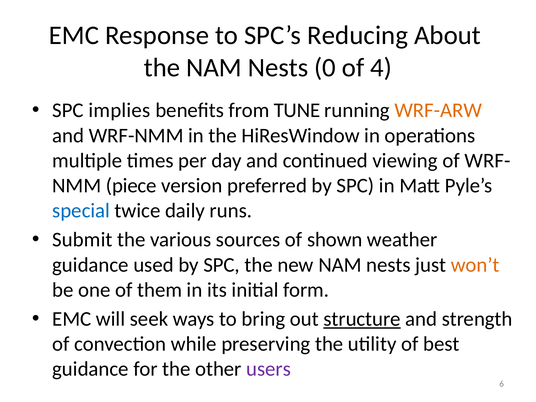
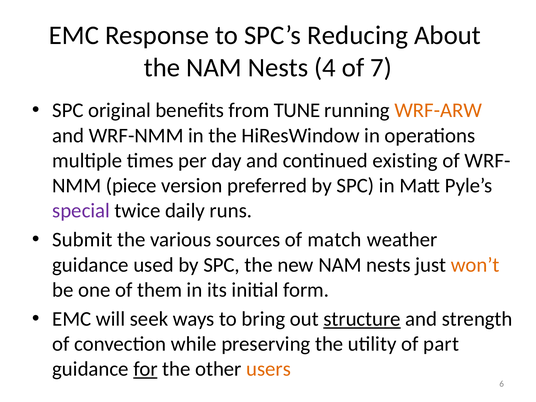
0: 0 -> 4
4: 4 -> 7
implies: implies -> original
viewing: viewing -> existing
special colour: blue -> purple
shown: shown -> match
best: best -> part
for underline: none -> present
users colour: purple -> orange
